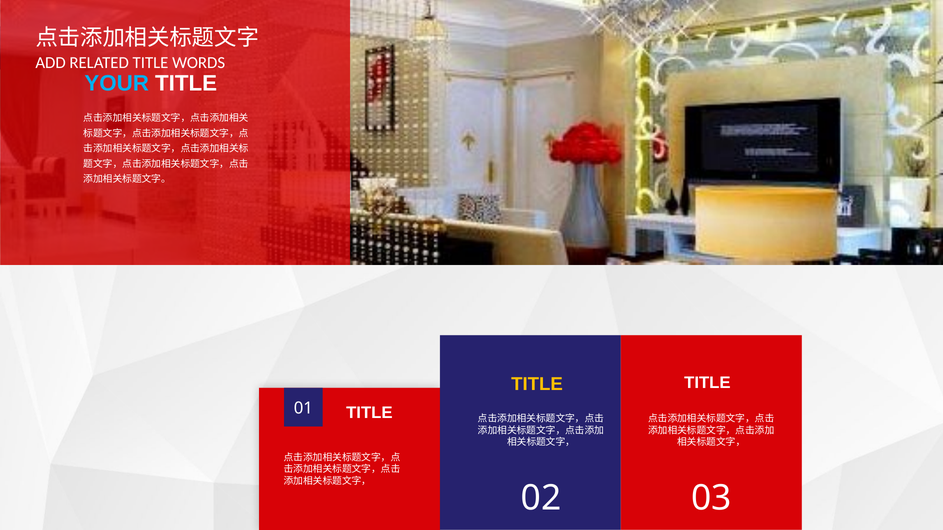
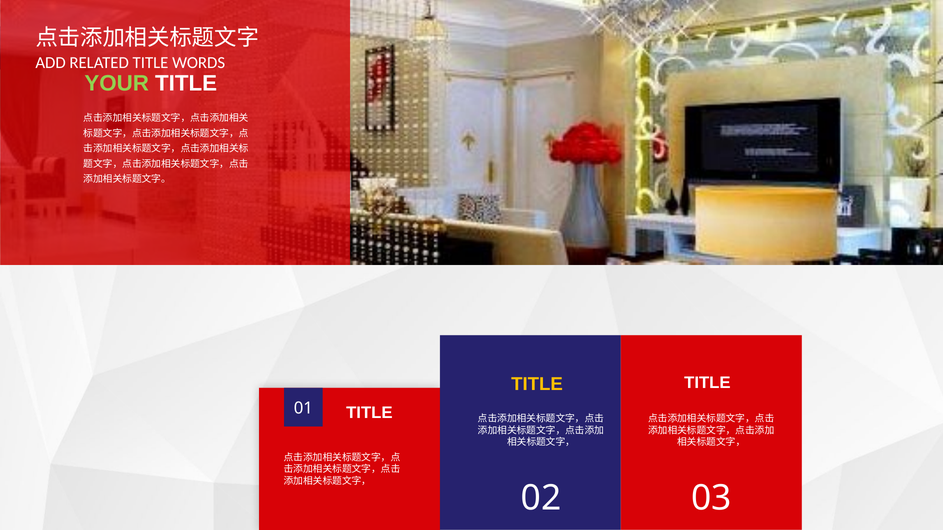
YOUR colour: light blue -> light green
